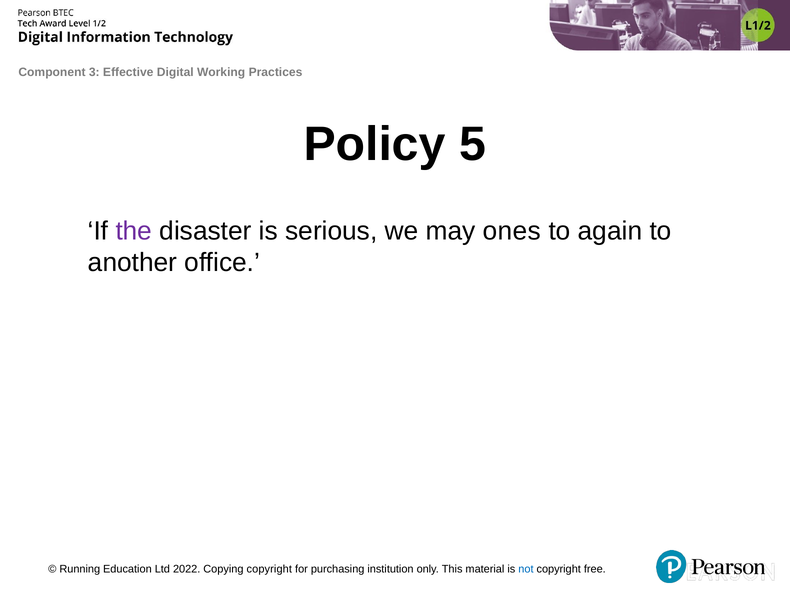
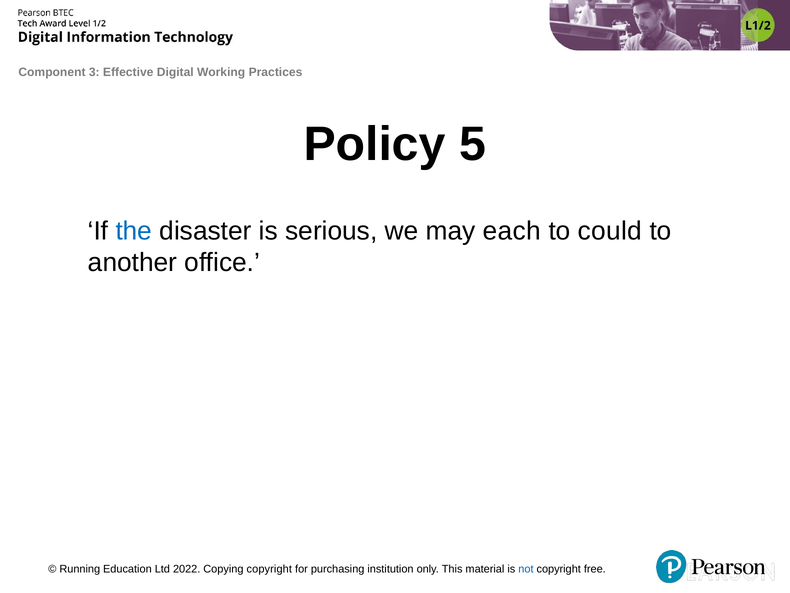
the colour: purple -> blue
ones: ones -> each
again: again -> could
